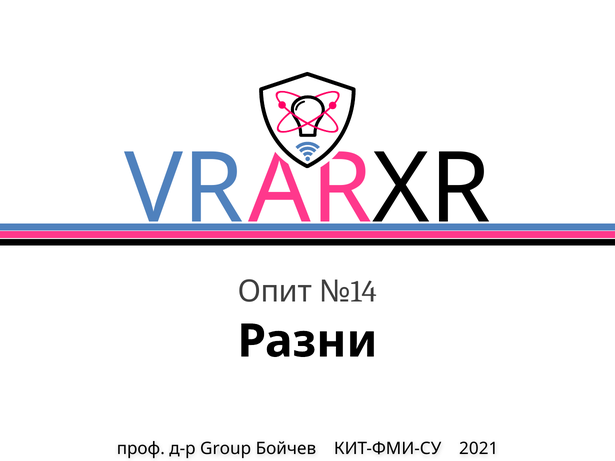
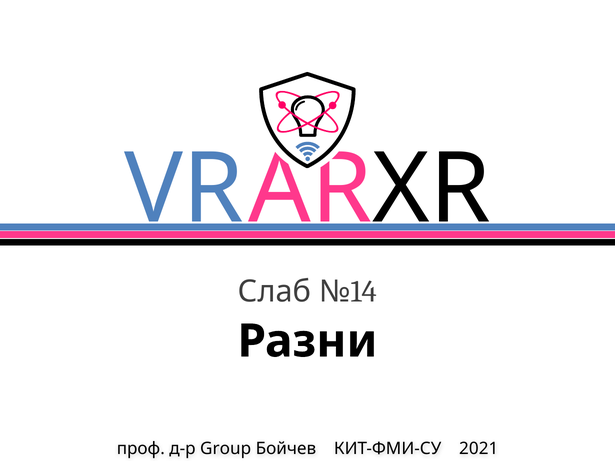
Опит: Опит -> Слаб
